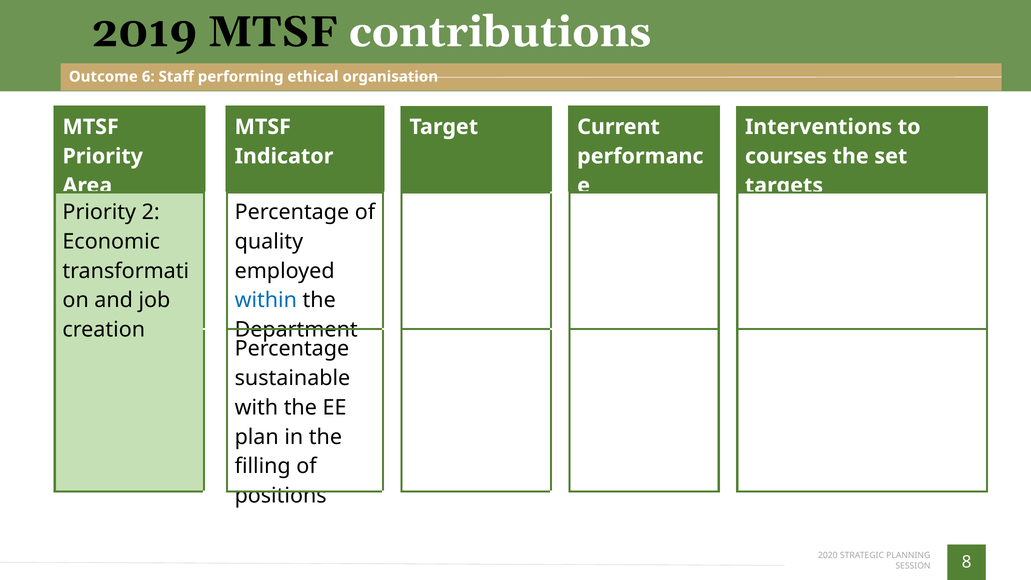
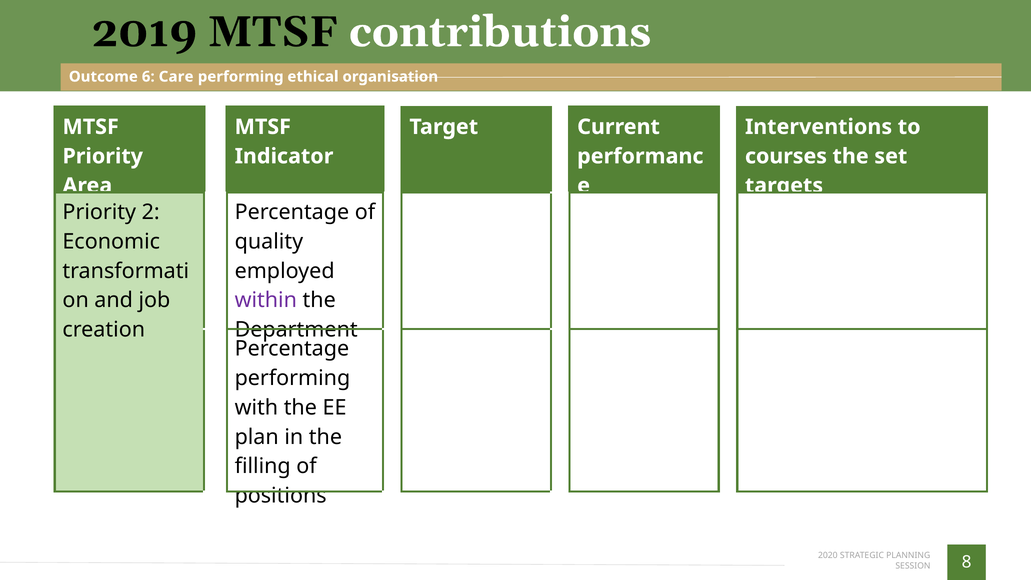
6 Staff: Staff -> Care
within colour: blue -> purple
sustainable at (292, 378): sustainable -> performing
